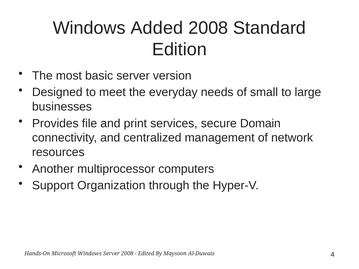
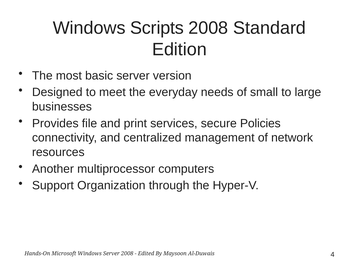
Added: Added -> Scripts
Domain: Domain -> Policies
